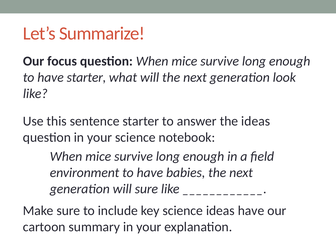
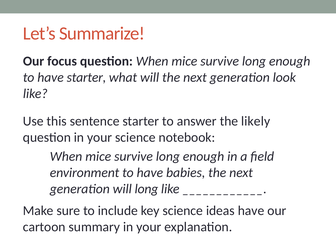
the ideas: ideas -> likely
will sure: sure -> long
